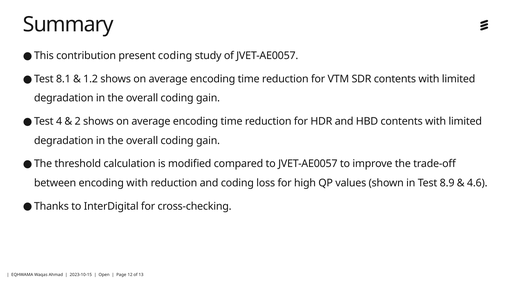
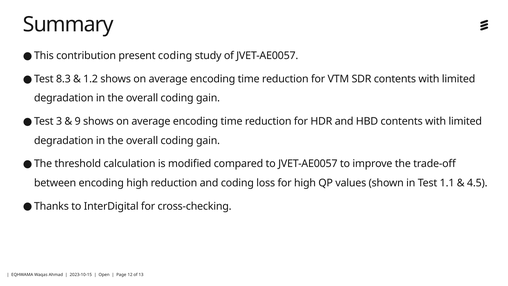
8.1: 8.1 -> 8.3
4: 4 -> 3
2: 2 -> 9
encoding with: with -> high
8.9: 8.9 -> 1.1
4.6: 4.6 -> 4.5
